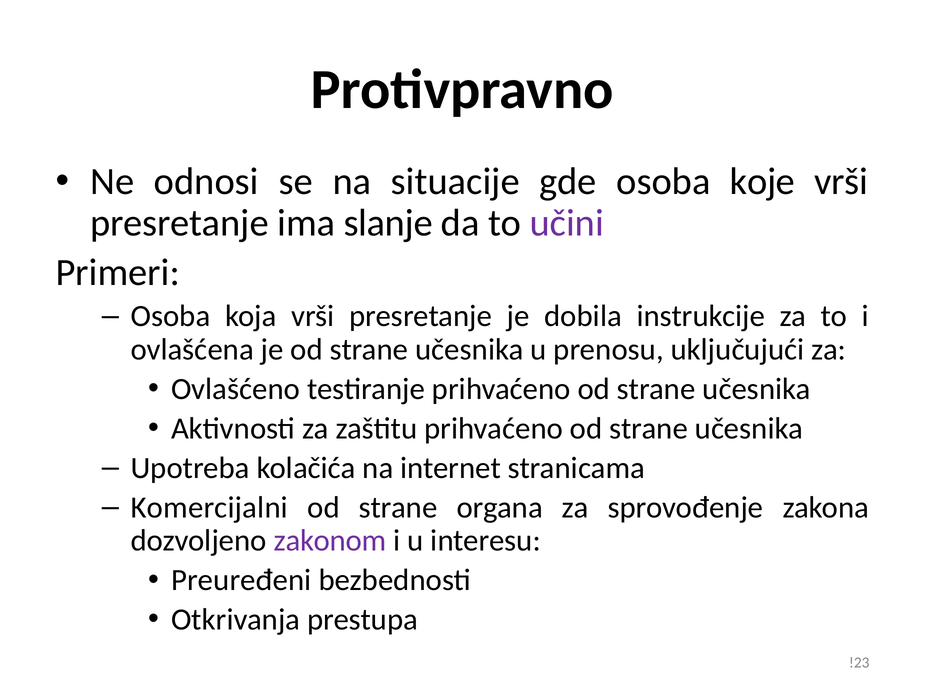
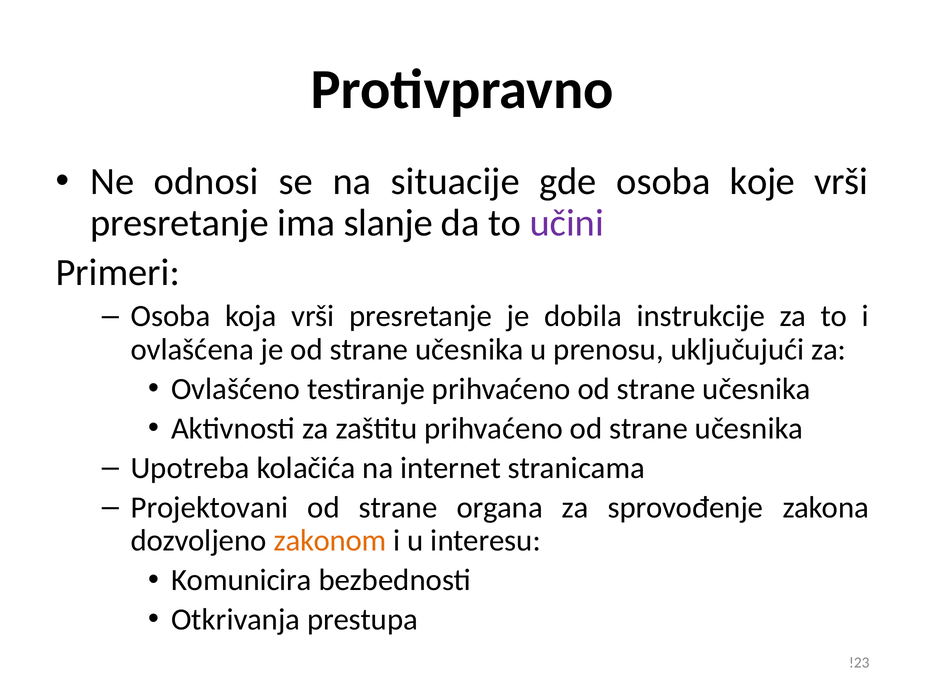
Komercijalni: Komercijalni -> Projektovani
zakonom colour: purple -> orange
Preuređeni: Preuređeni -> Komunicira
